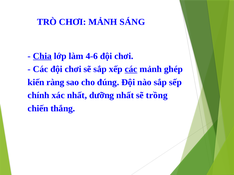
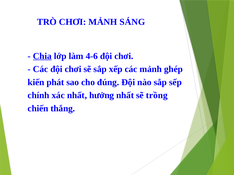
các at (131, 69) underline: present -> none
ràng: ràng -> phát
dưỡng: dưỡng -> hưởng
